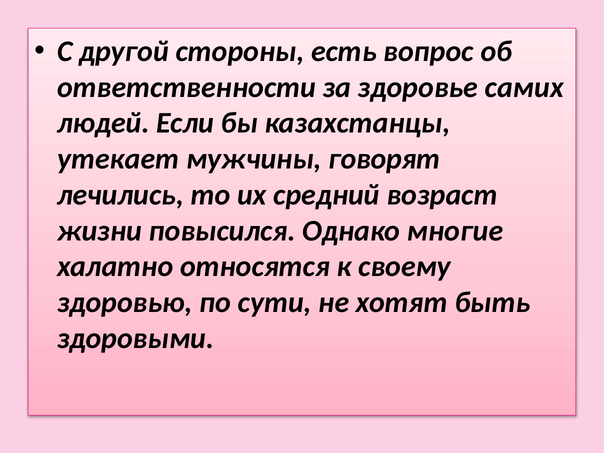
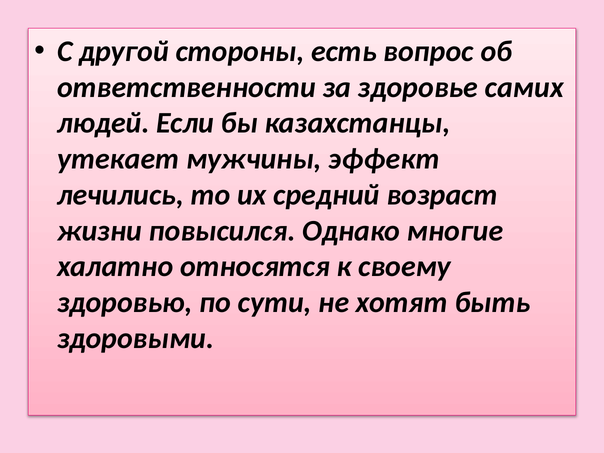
говорят: говорят -> эффект
